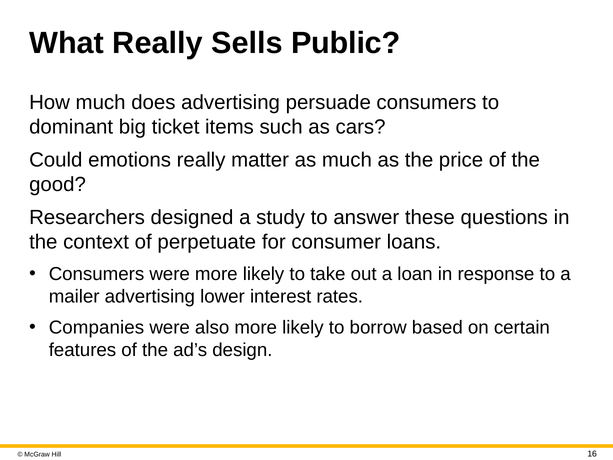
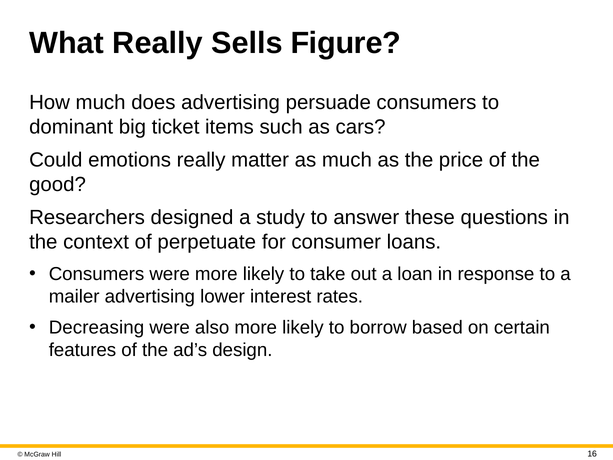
Public: Public -> Figure
Companies: Companies -> Decreasing
